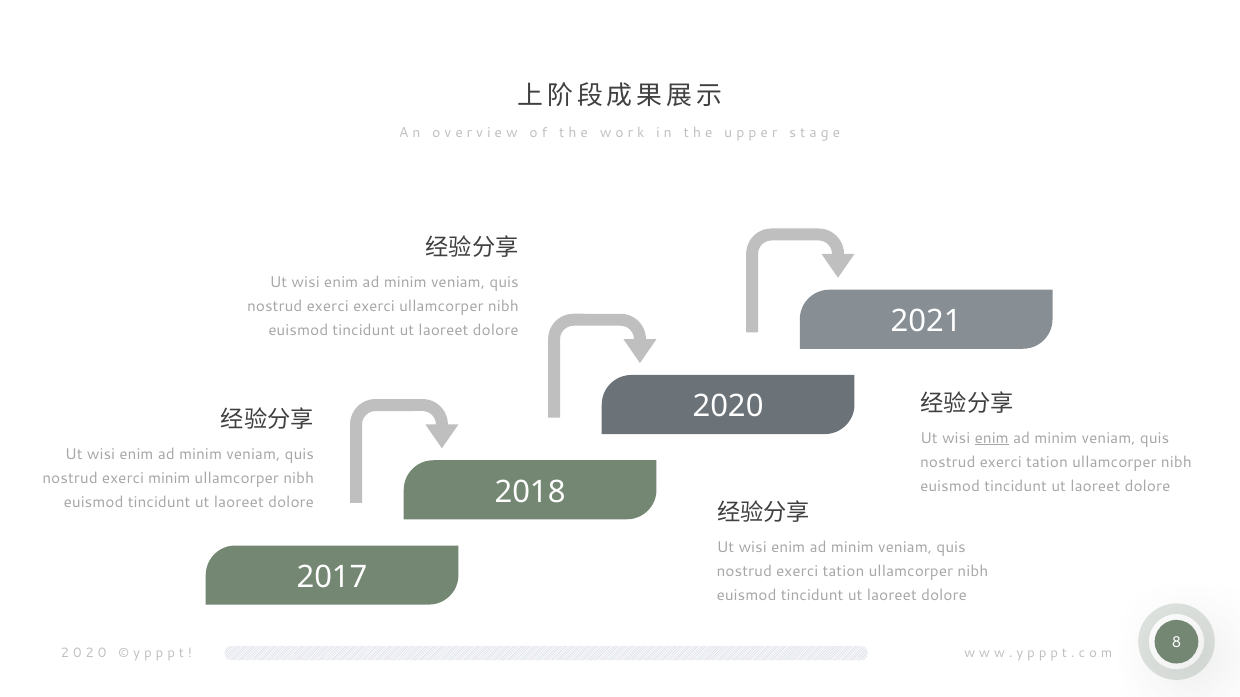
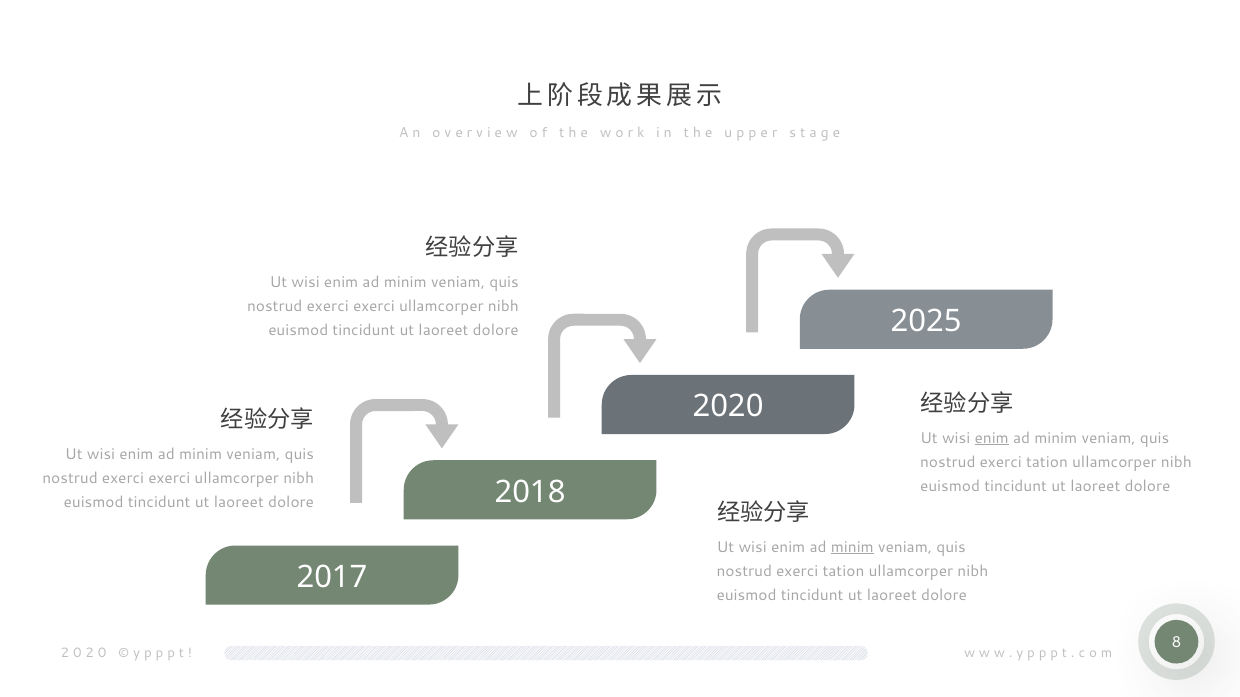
2021: 2021 -> 2025
minim at (169, 479): minim -> exerci
minim at (852, 548) underline: none -> present
